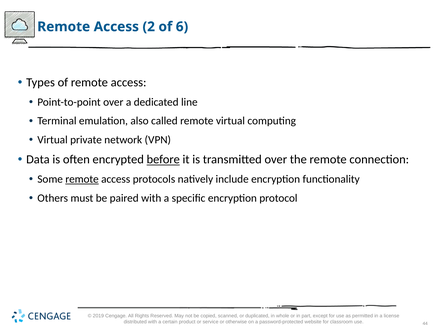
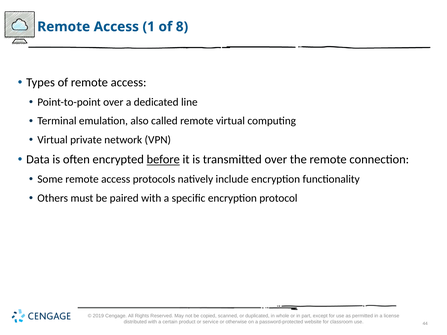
2: 2 -> 1
6: 6 -> 8
remote at (82, 179) underline: present -> none
